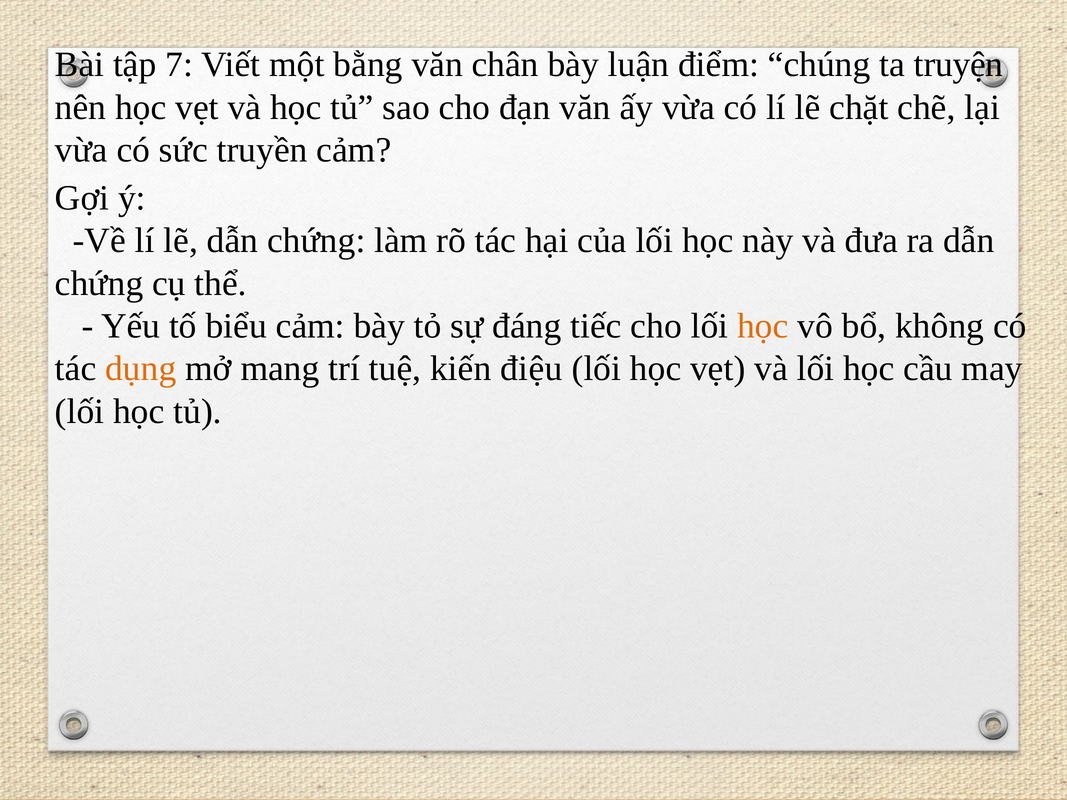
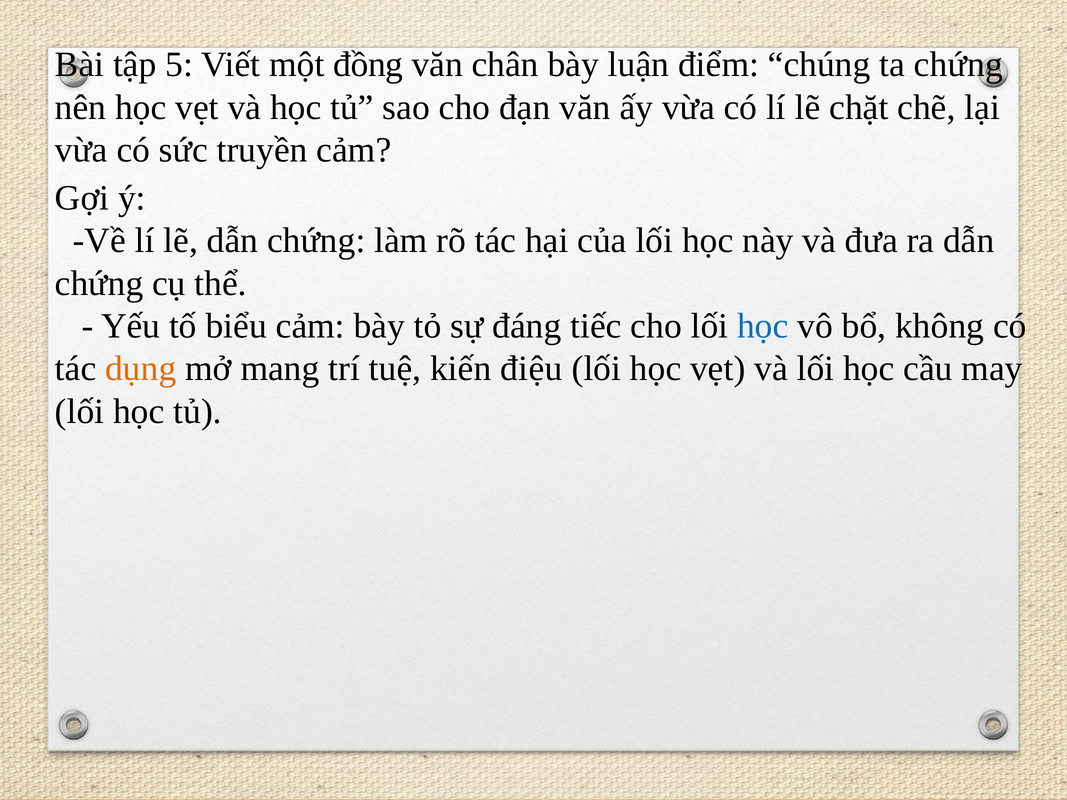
7: 7 -> 5
bằng: bằng -> đồng
ta truyện: truyện -> chứng
học at (763, 326) colour: orange -> blue
